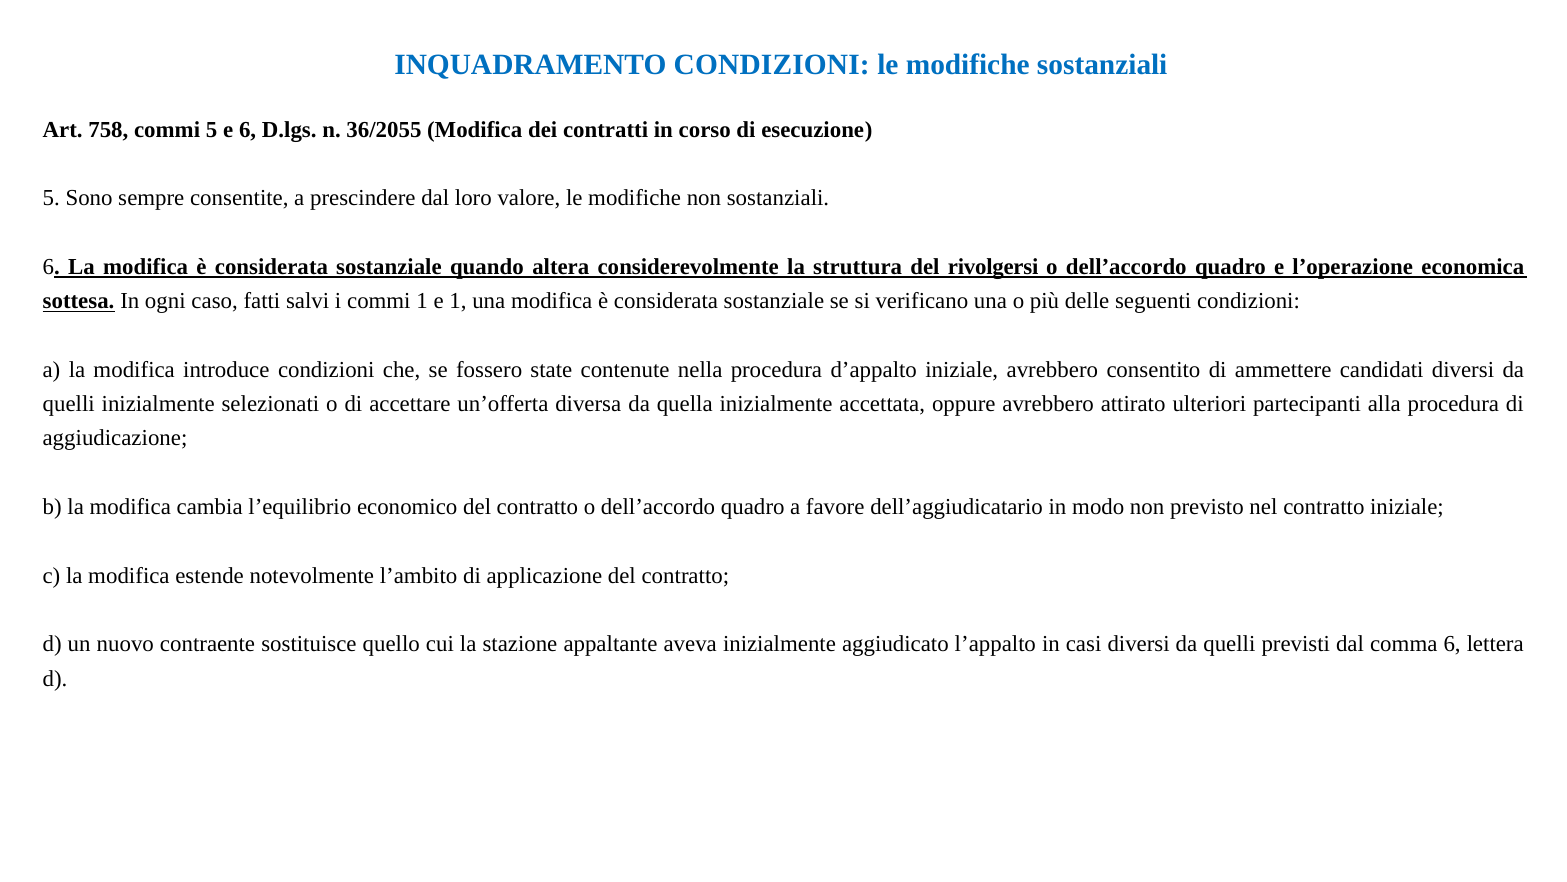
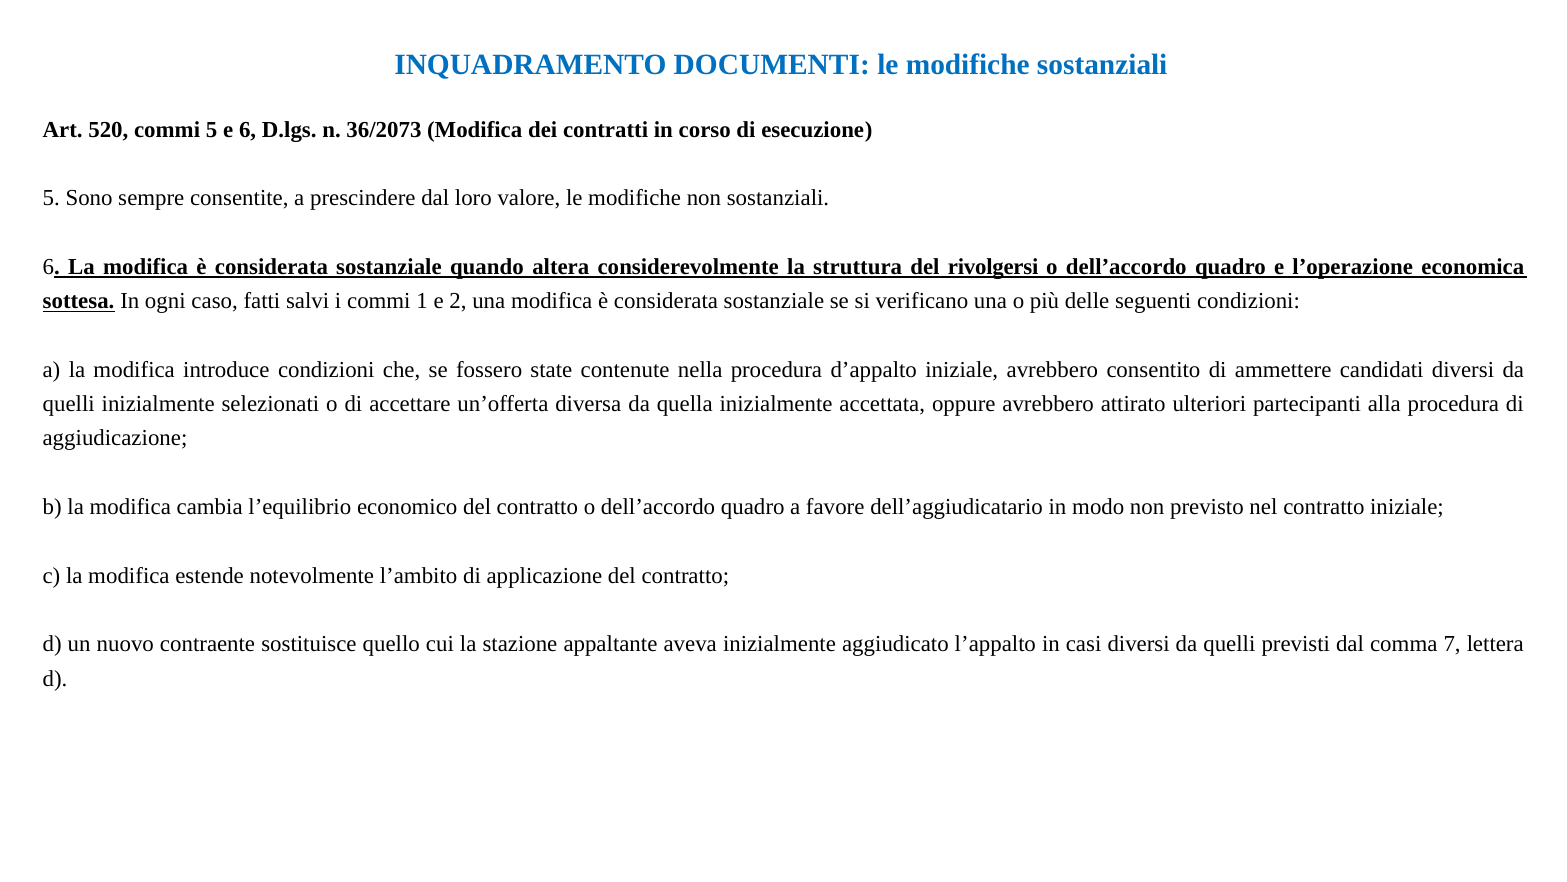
INQUADRAMENTO CONDIZIONI: CONDIZIONI -> DOCUMENTI
758: 758 -> 520
36/2055: 36/2055 -> 36/2073
e 1: 1 -> 2
comma 6: 6 -> 7
